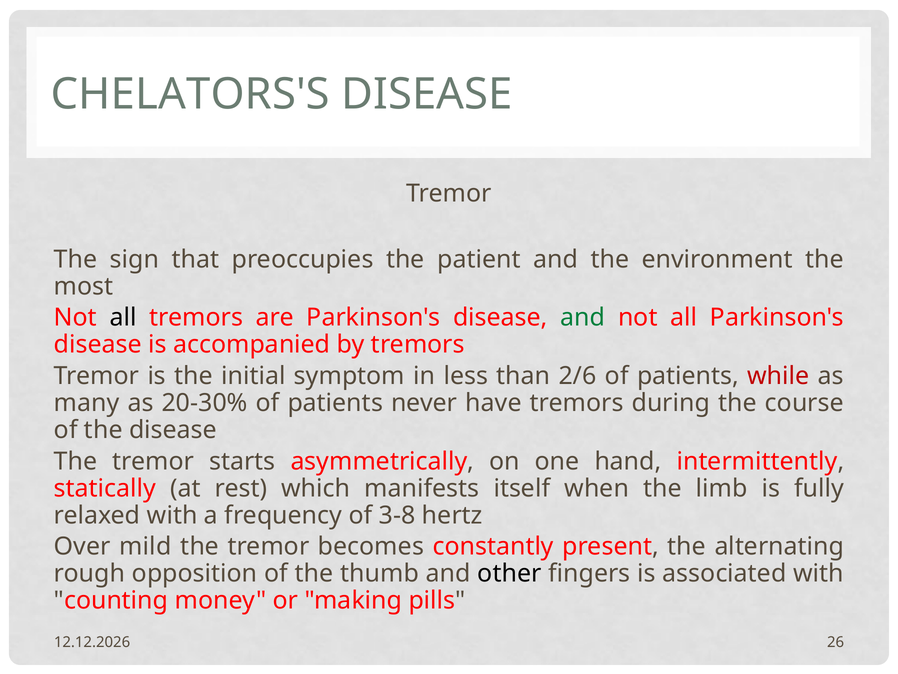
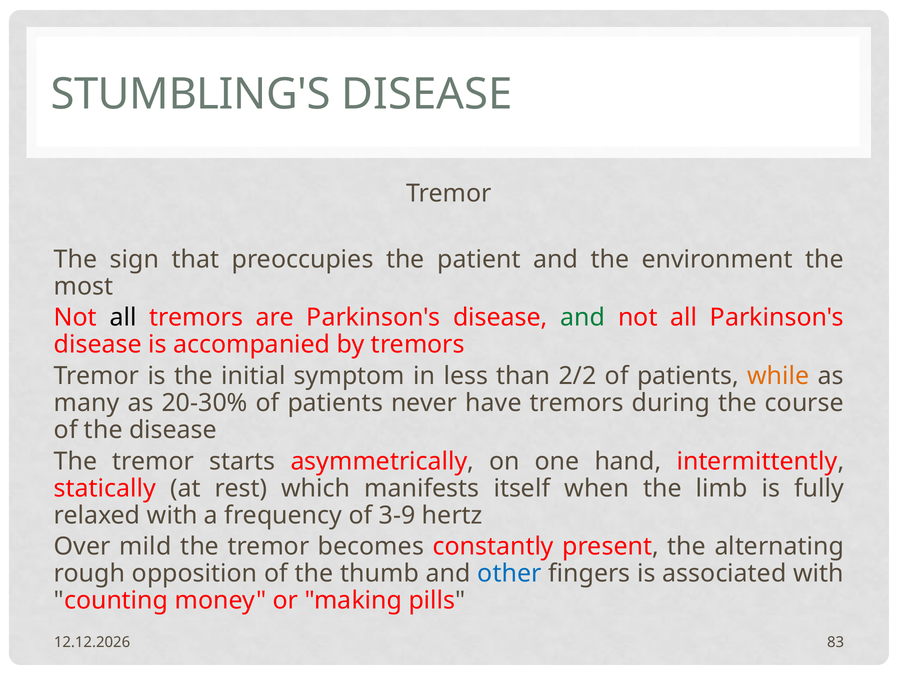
CHELATORS'S: CHELATORS'S -> STUMBLING'S
2/6: 2/6 -> 2/2
while colour: red -> orange
3-8: 3-8 -> 3-9
other colour: black -> blue
26: 26 -> 83
